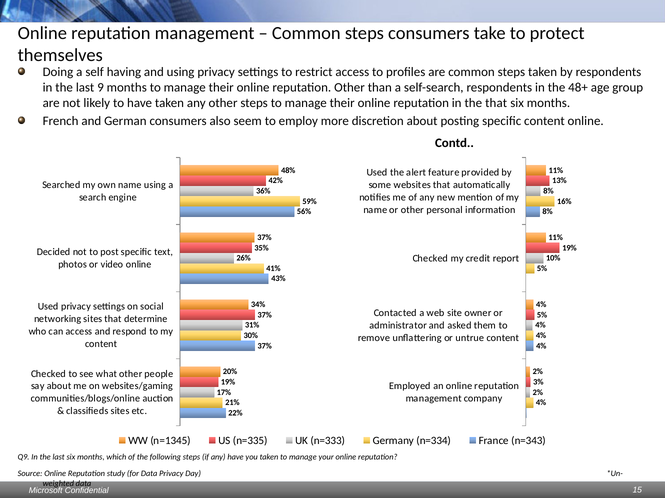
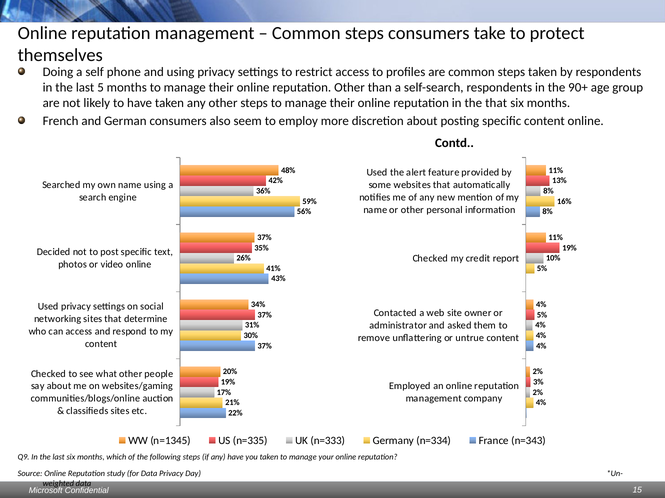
having: having -> phone
9: 9 -> 5
48+: 48+ -> 90+
